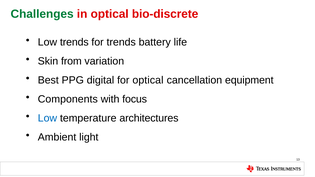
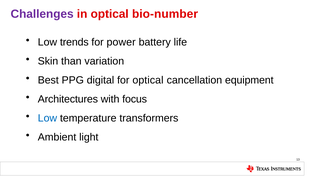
Challenges colour: green -> purple
bio-discrete: bio-discrete -> bio-number
for trends: trends -> power
from: from -> than
Components: Components -> Architectures
architectures: architectures -> transformers
